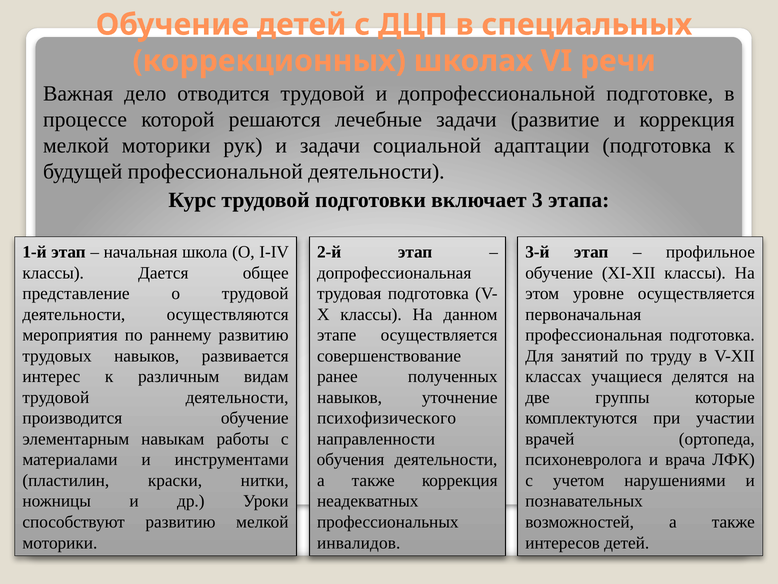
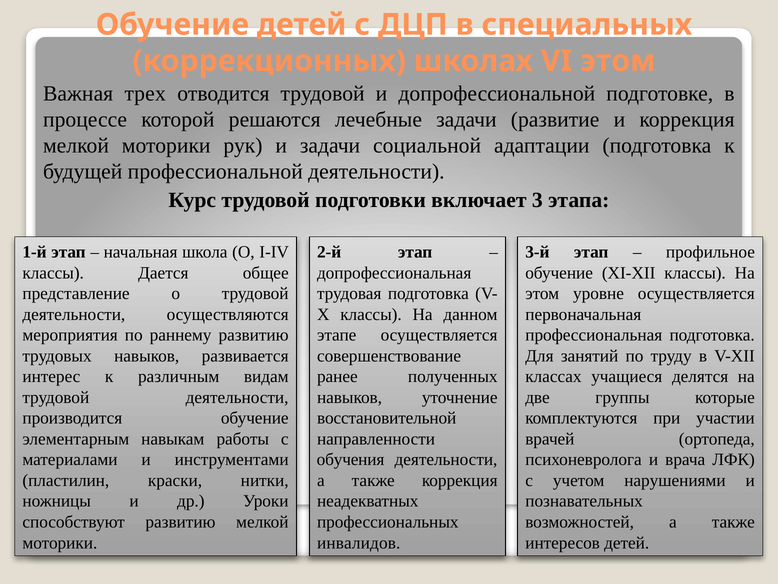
VI речи: речи -> этом
дело: дело -> трех
психофизического: психофизического -> восстановительной
